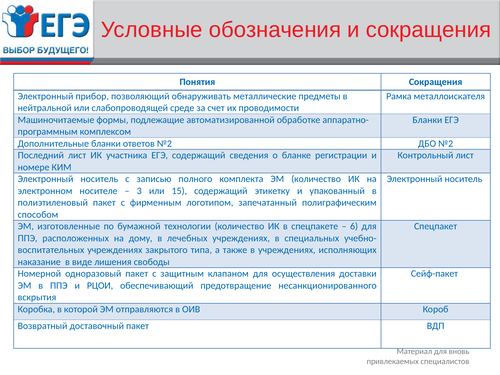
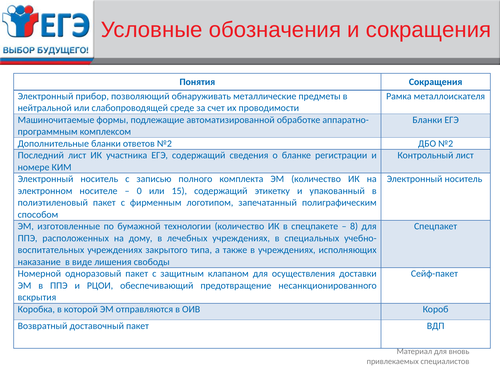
3: 3 -> 0
6: 6 -> 8
